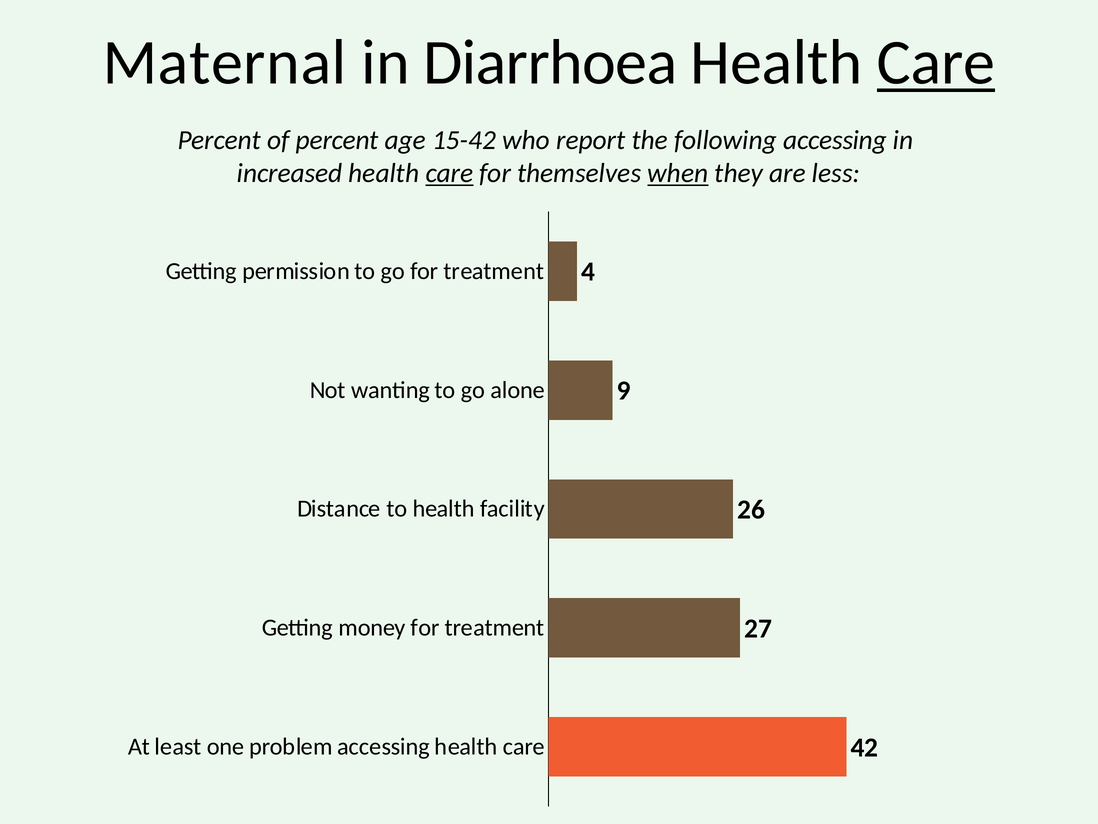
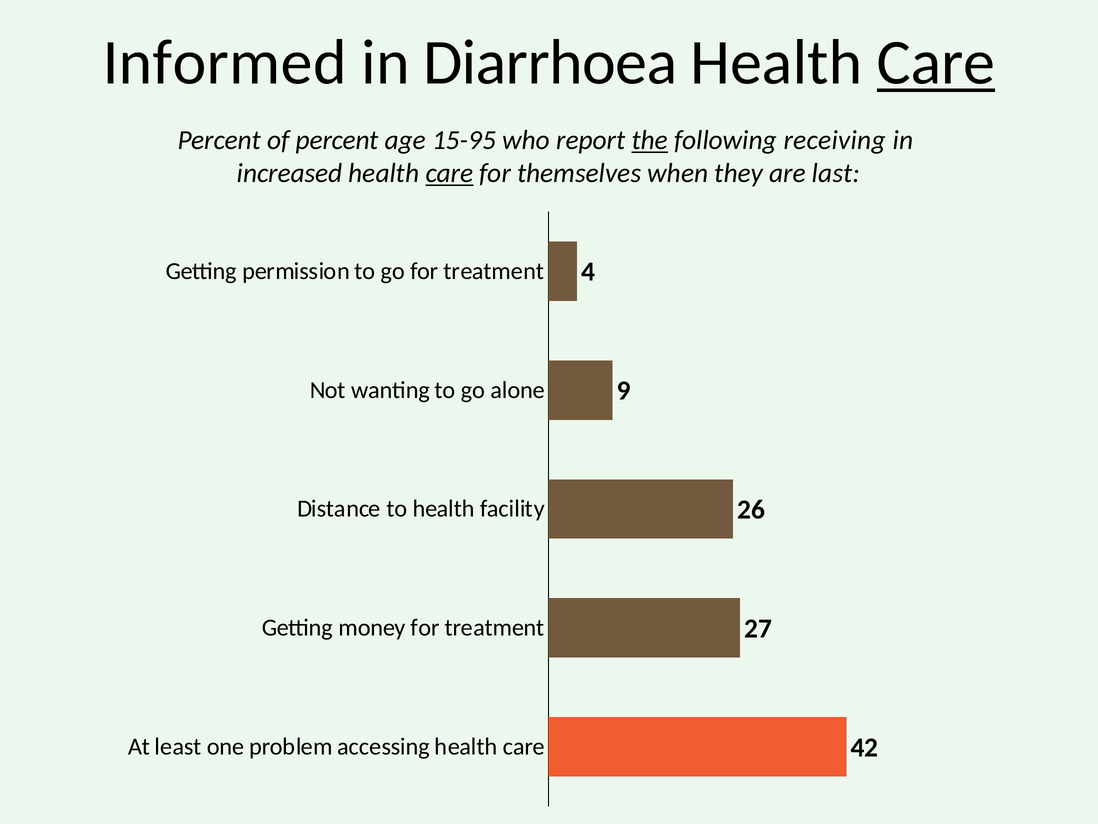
Maternal: Maternal -> Informed
15-42: 15-42 -> 15-95
the underline: none -> present
following accessing: accessing -> receiving
when underline: present -> none
less: less -> last
